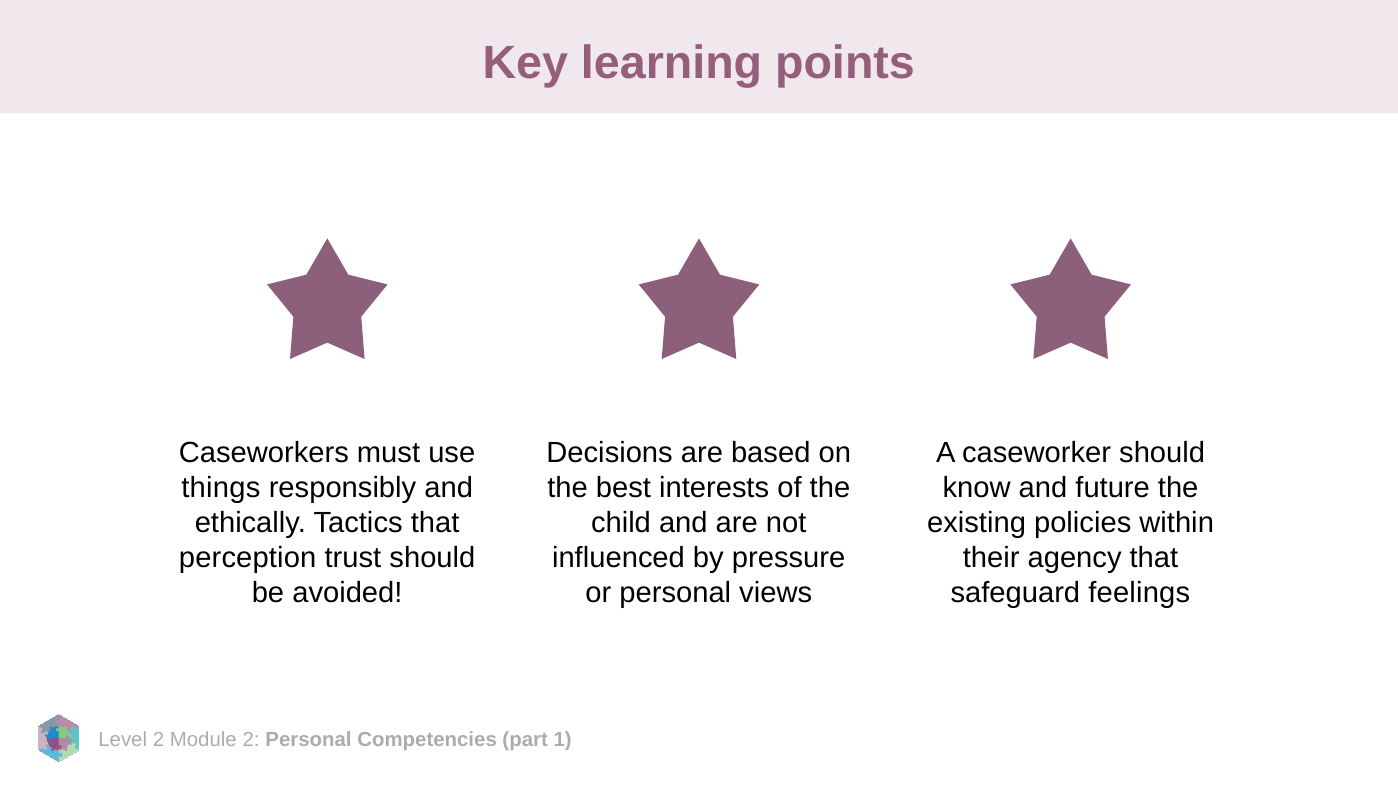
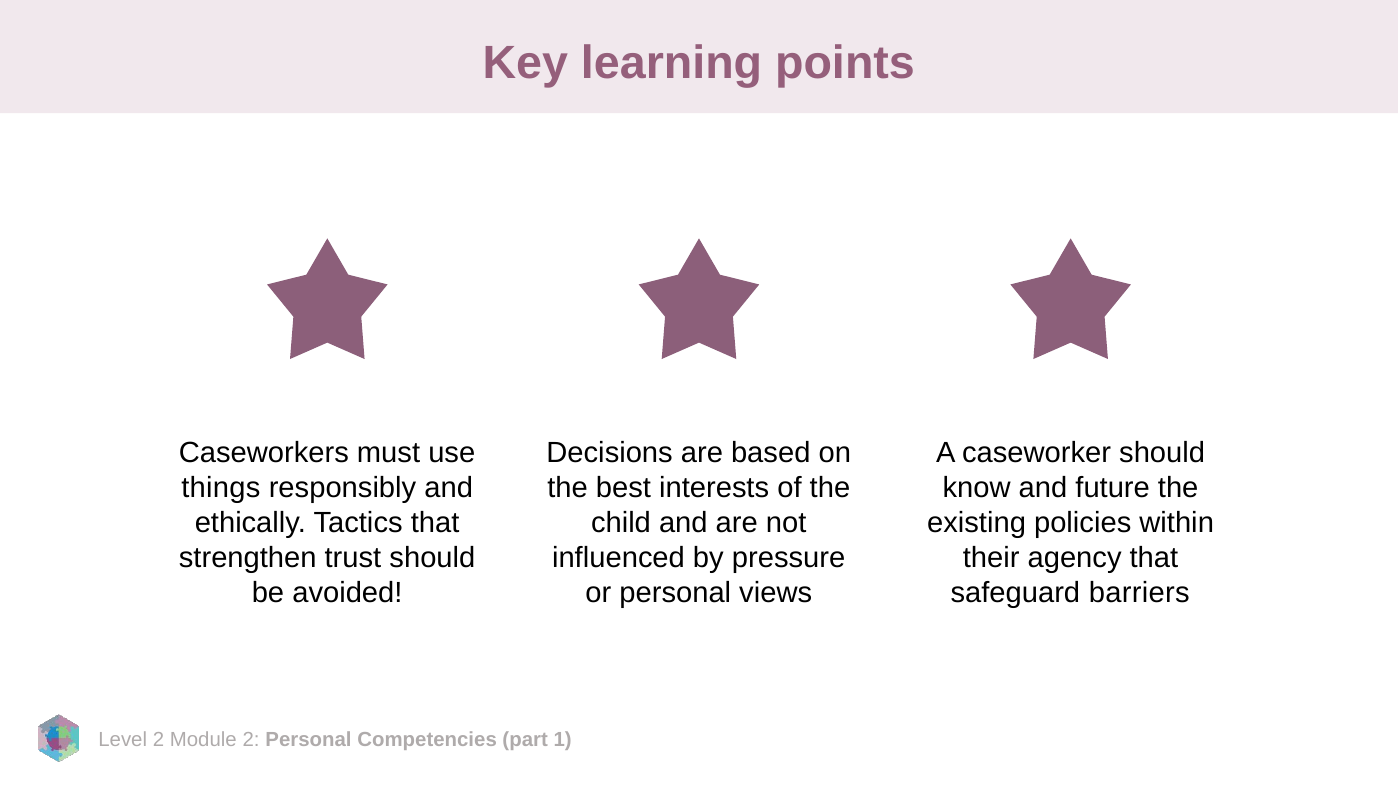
perception: perception -> strengthen
feelings: feelings -> barriers
